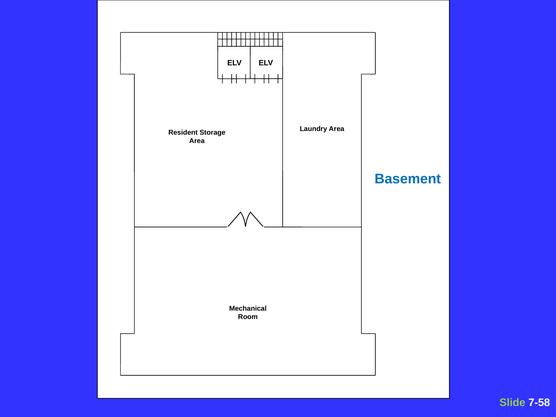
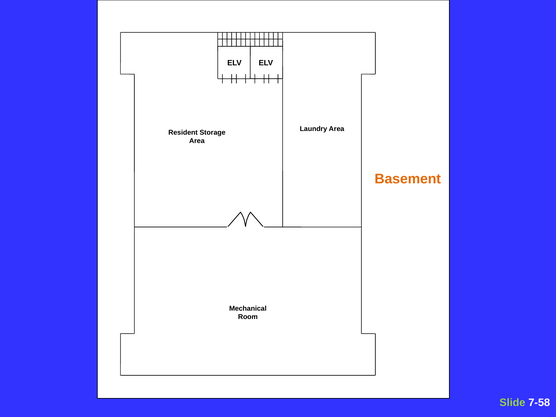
Basement colour: blue -> orange
